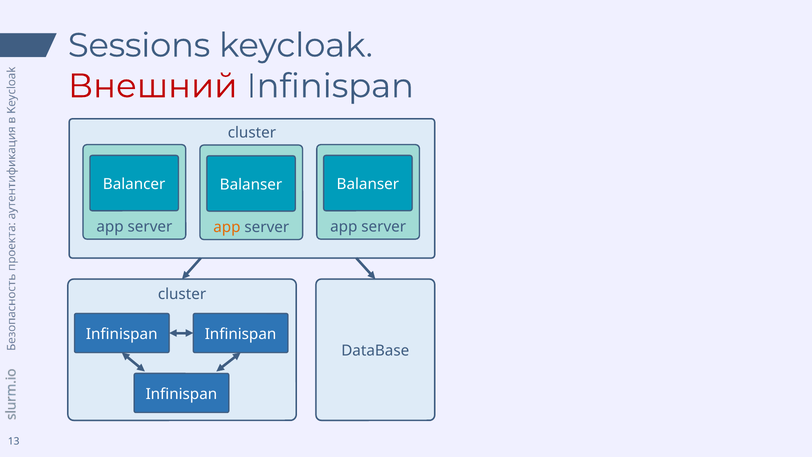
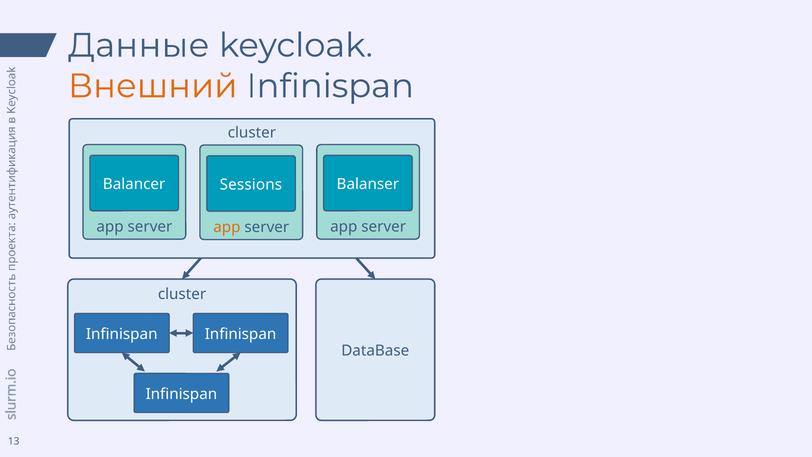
Sessions: Sessions -> Данные
Внешний colour: red -> orange
Balanser at (251, 184): Balanser -> Sessions
